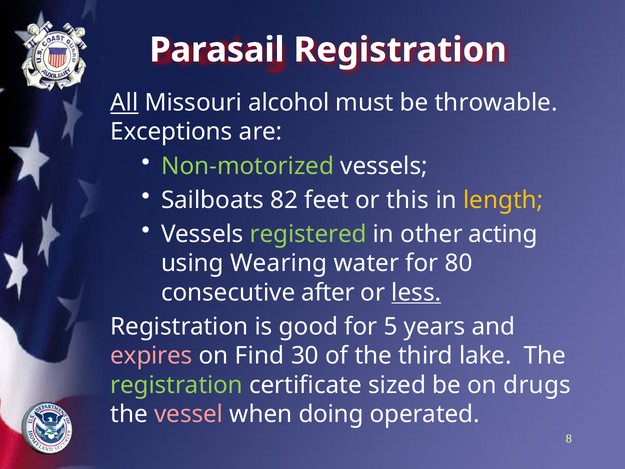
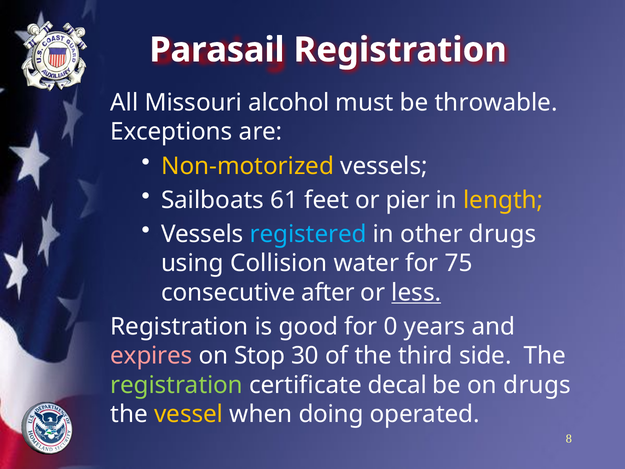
All underline: present -> none
Non-motorized colour: light green -> yellow
82: 82 -> 61
this: this -> pier
registered colour: light green -> light blue
other acting: acting -> drugs
Wearing: Wearing -> Collision
80: 80 -> 75
5: 5 -> 0
Find: Find -> Stop
lake: lake -> side
sized: sized -> decal
vessel colour: pink -> yellow
